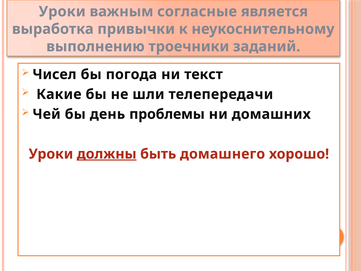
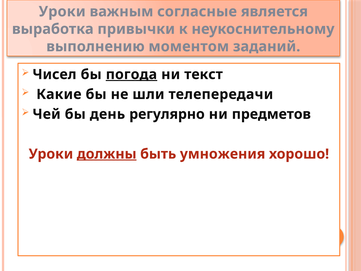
троечники: троечники -> моментом
погода underline: none -> present
проблемы: проблемы -> регулярно
домашних: домашних -> предметов
домашнего: домашнего -> умножения
